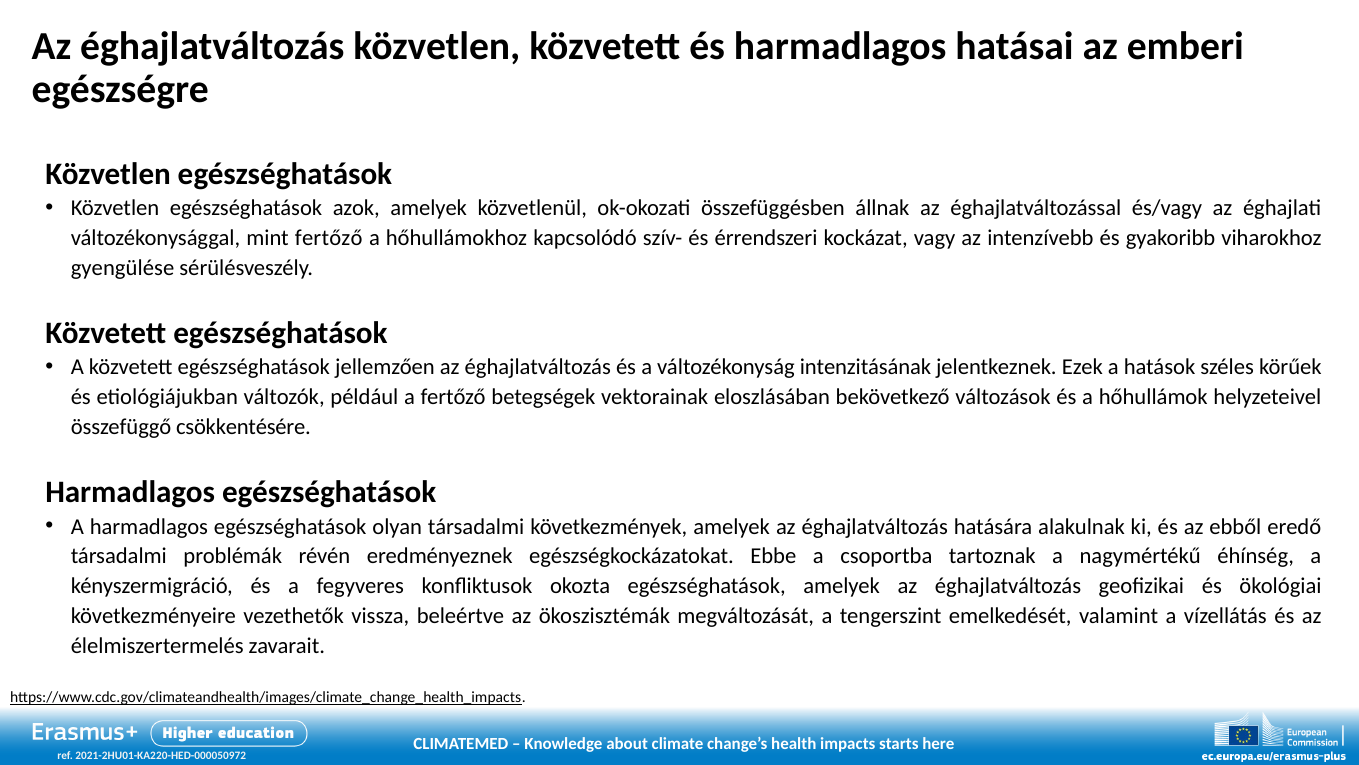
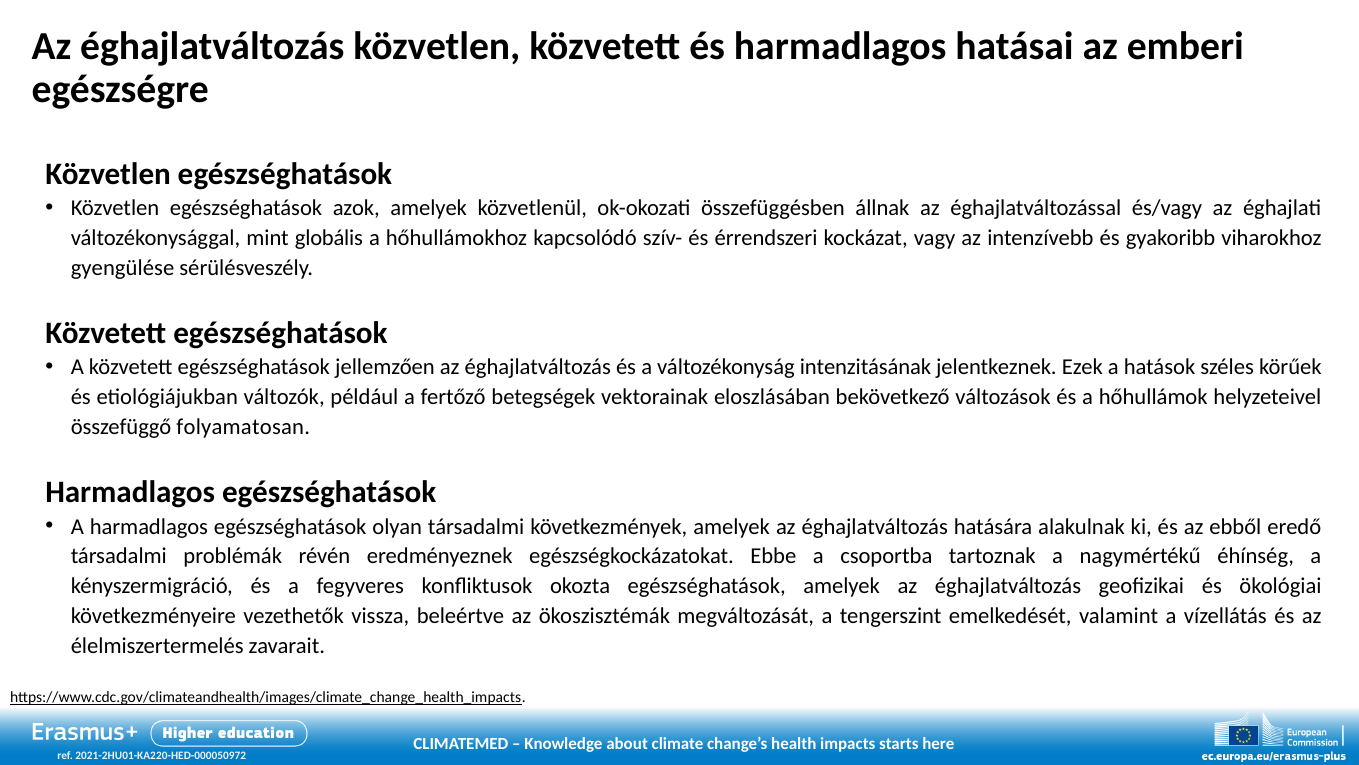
mint fertőző: fertőző -> globális
csökkentésére: csökkentésére -> folyamatosan
